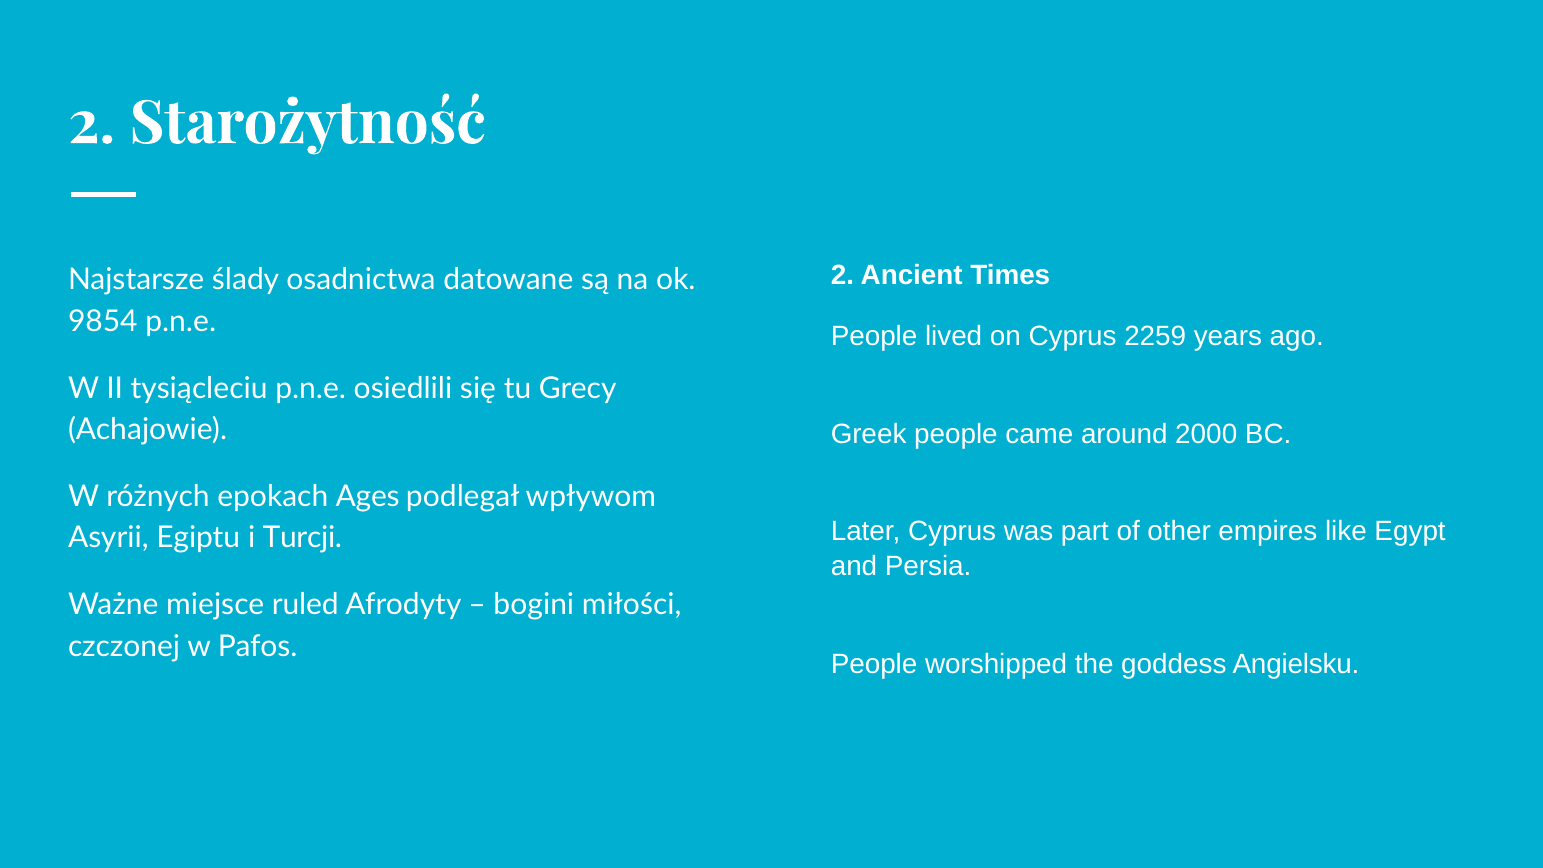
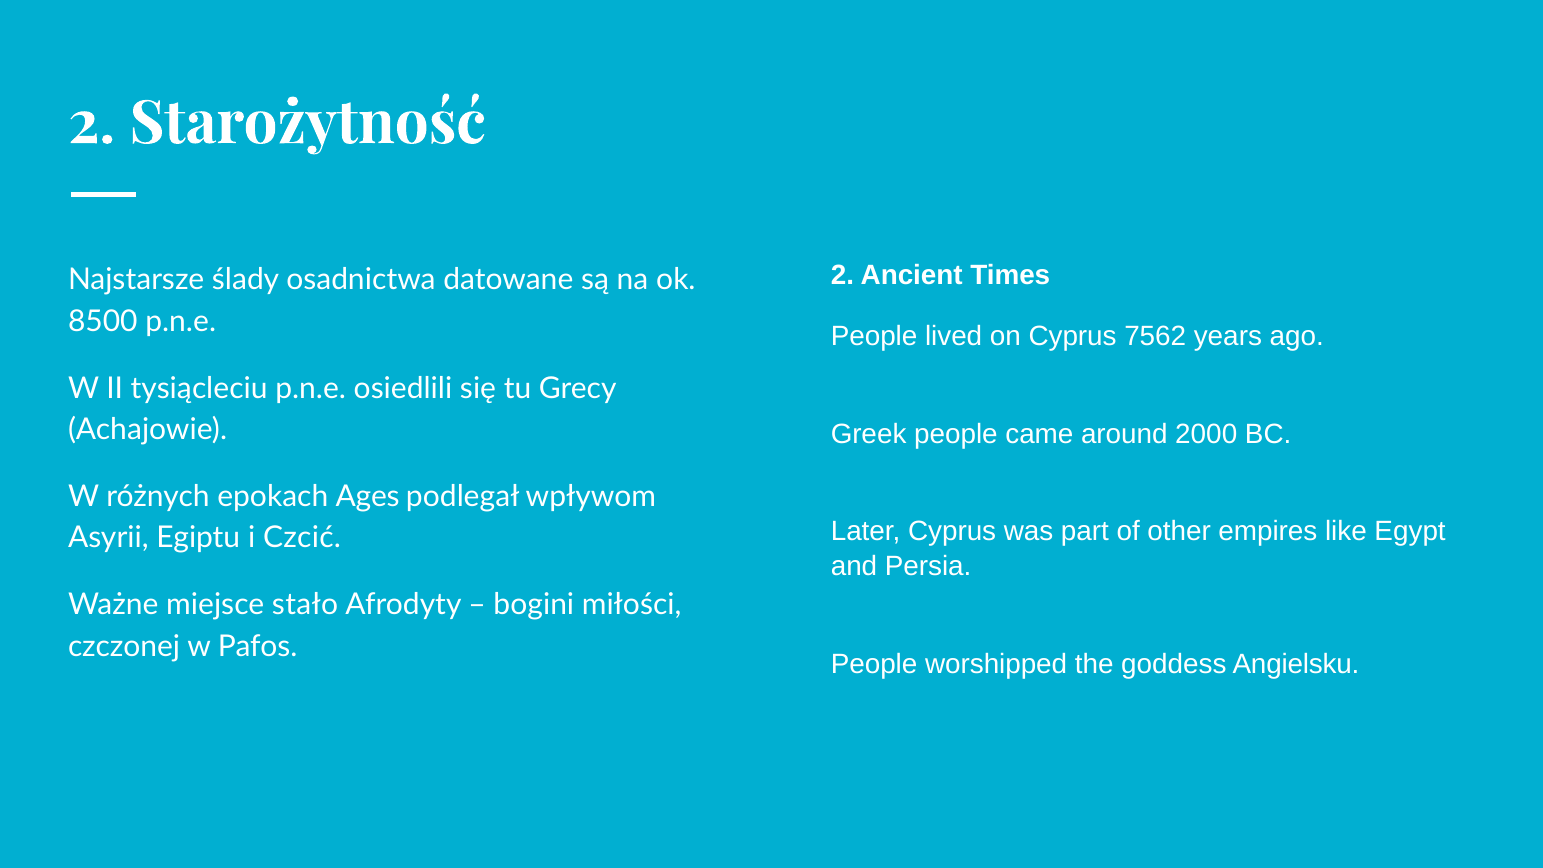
9854: 9854 -> 8500
2259: 2259 -> 7562
Turcji: Turcji -> Czcić
ruled: ruled -> stało
